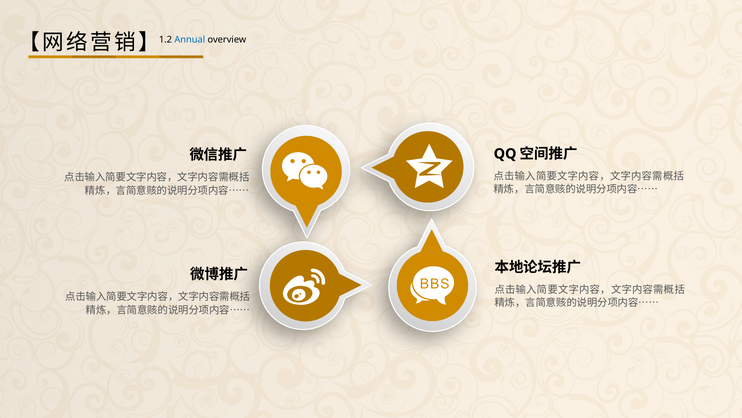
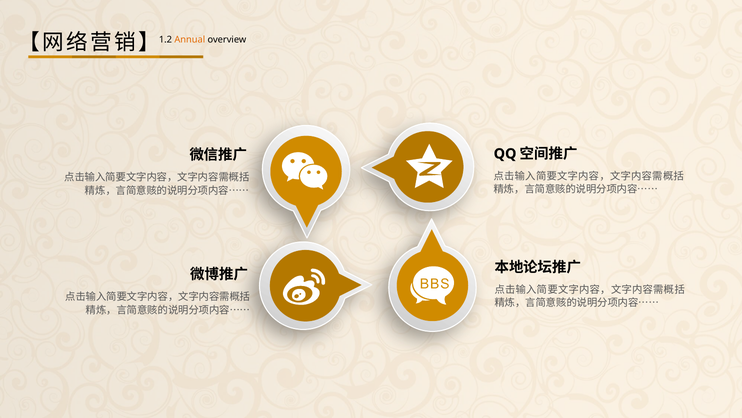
Annual colour: blue -> orange
